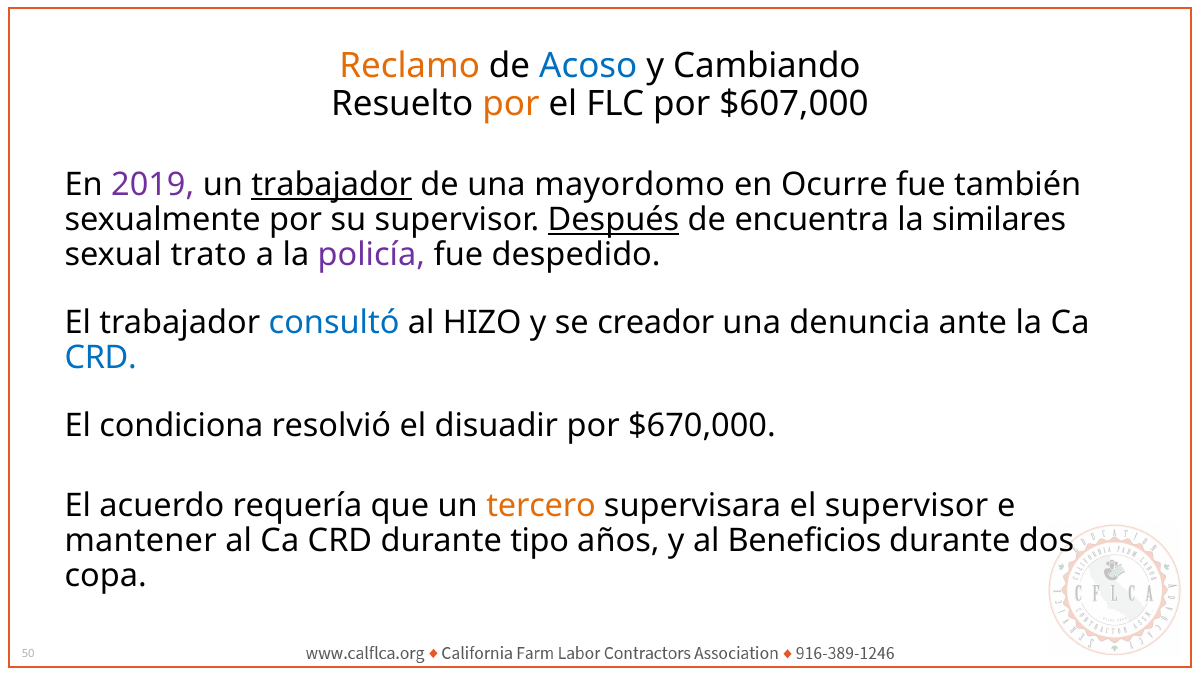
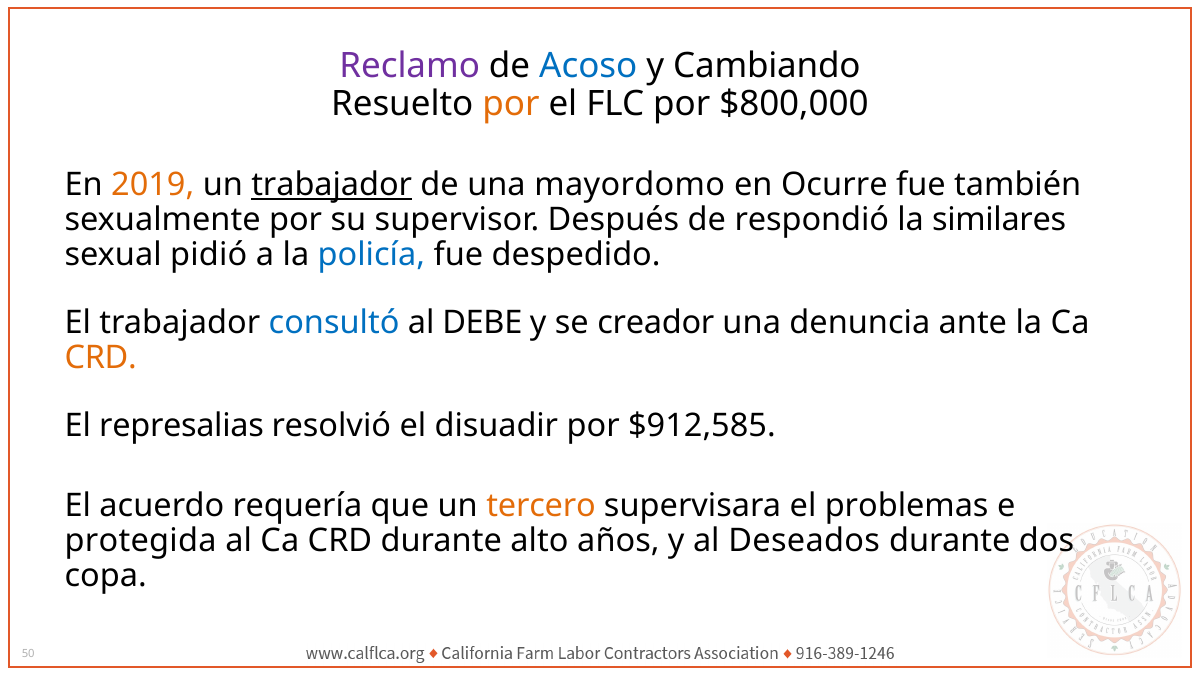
Reclamo colour: orange -> purple
$607,000: $607,000 -> $800,000
2019 colour: purple -> orange
Después underline: present -> none
encuentra: encuentra -> respondió
trato: trato -> pidió
policía colour: purple -> blue
HIZO: HIZO -> DEBE
CRD at (101, 358) colour: blue -> orange
condiciona: condiciona -> represalias
$670,000: $670,000 -> $912,585
el supervisor: supervisor -> problemas
mantener: mantener -> protegida
tipo: tipo -> alto
Beneficios: Beneficios -> Deseados
